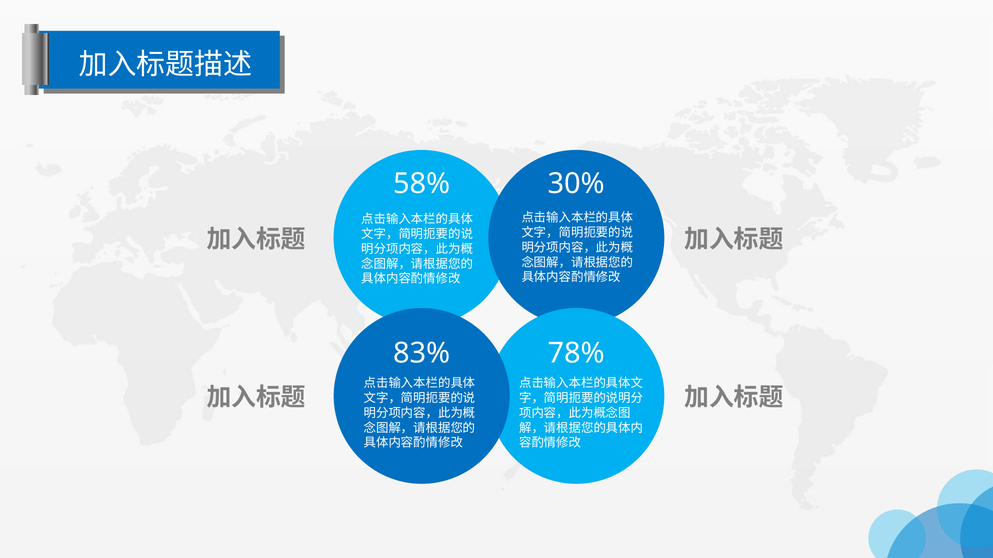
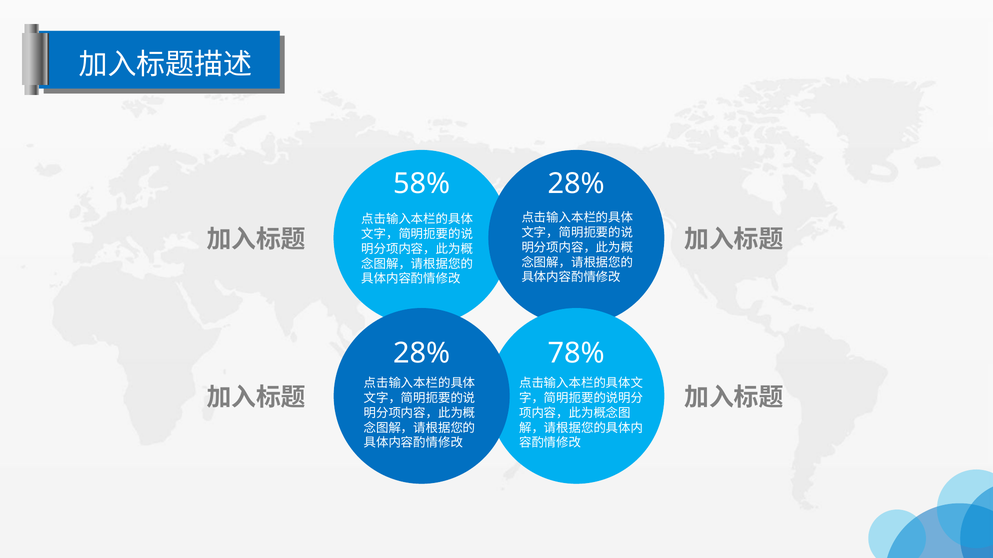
58% 30%: 30% -> 28%
83% at (422, 353): 83% -> 28%
